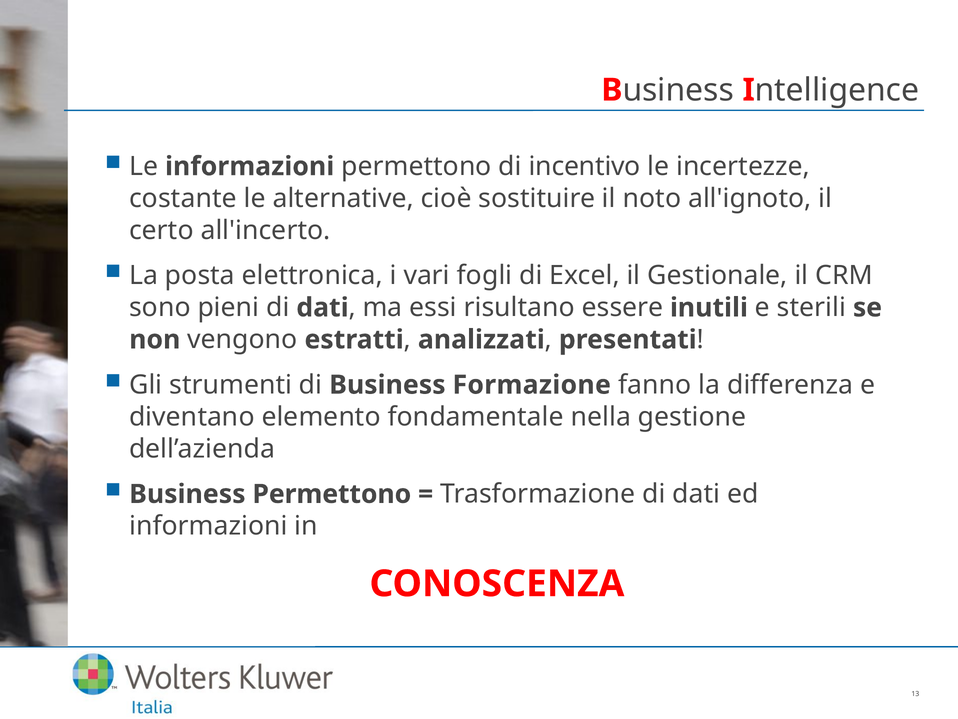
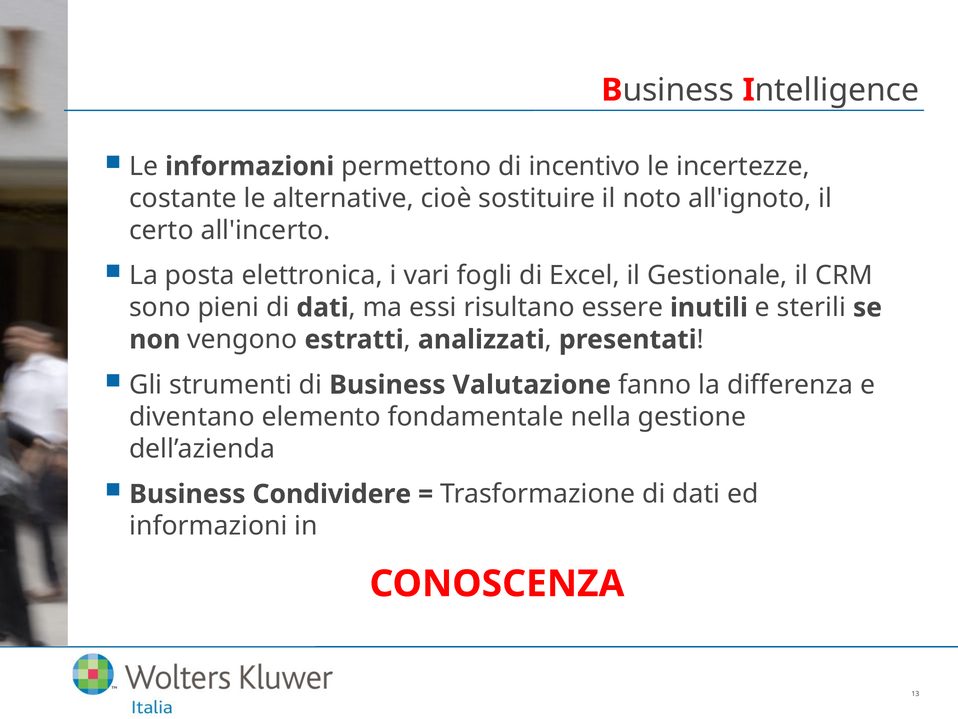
Formazione: Formazione -> Valutazione
Business Permettono: Permettono -> Condividere
